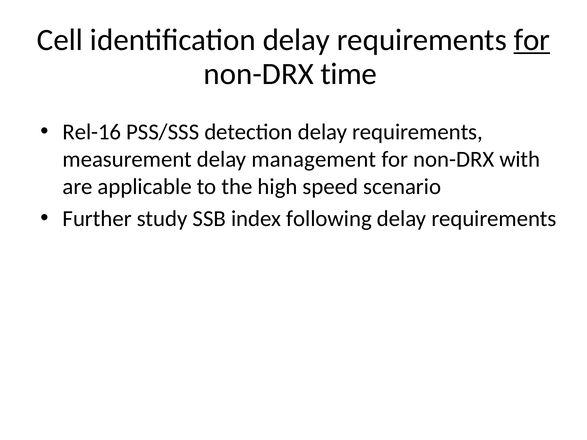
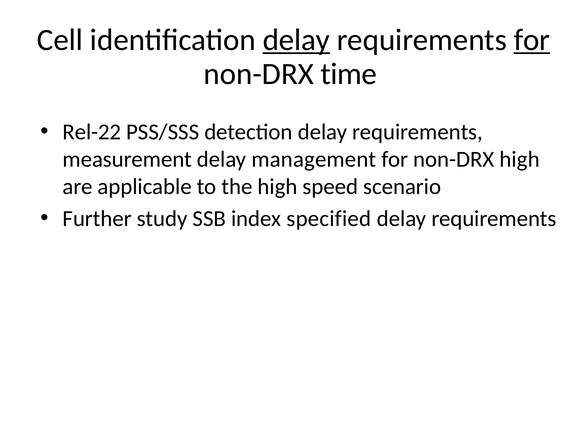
delay at (296, 40) underline: none -> present
Rel-16: Rel-16 -> Rel-22
non-DRX with: with -> high
following: following -> specified
